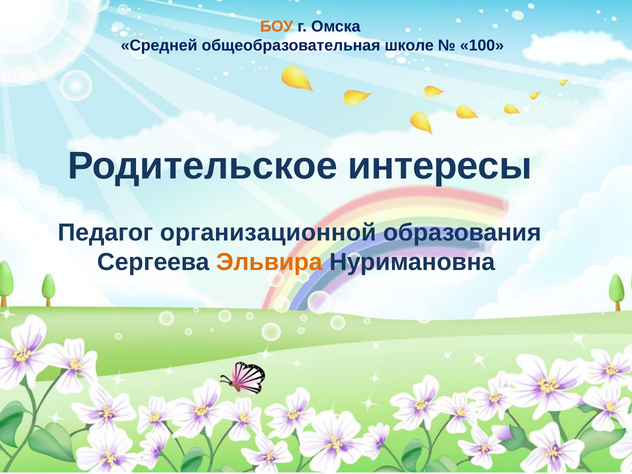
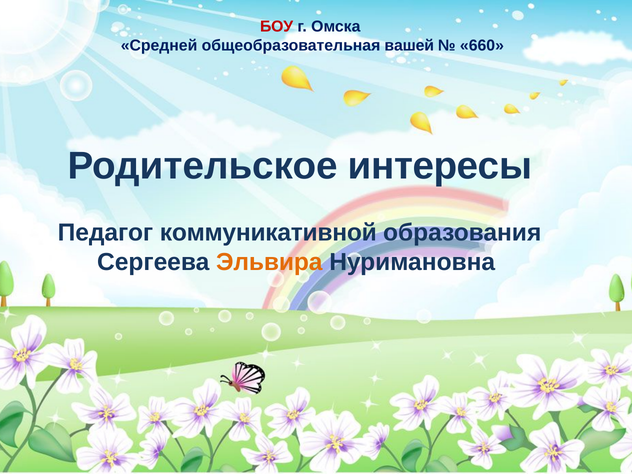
БОУ colour: orange -> red
школе: школе -> вашей
100: 100 -> 660
организационной: организационной -> коммуникативной
